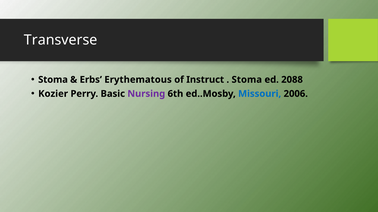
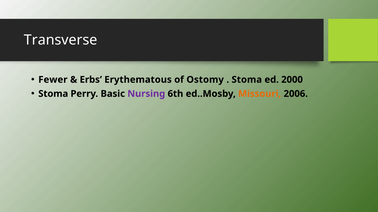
Stoma at (53, 80): Stoma -> Fewer
Instruct: Instruct -> Ostomy
2088: 2088 -> 2000
Kozier at (53, 94): Kozier -> Stoma
Missouri colour: blue -> orange
